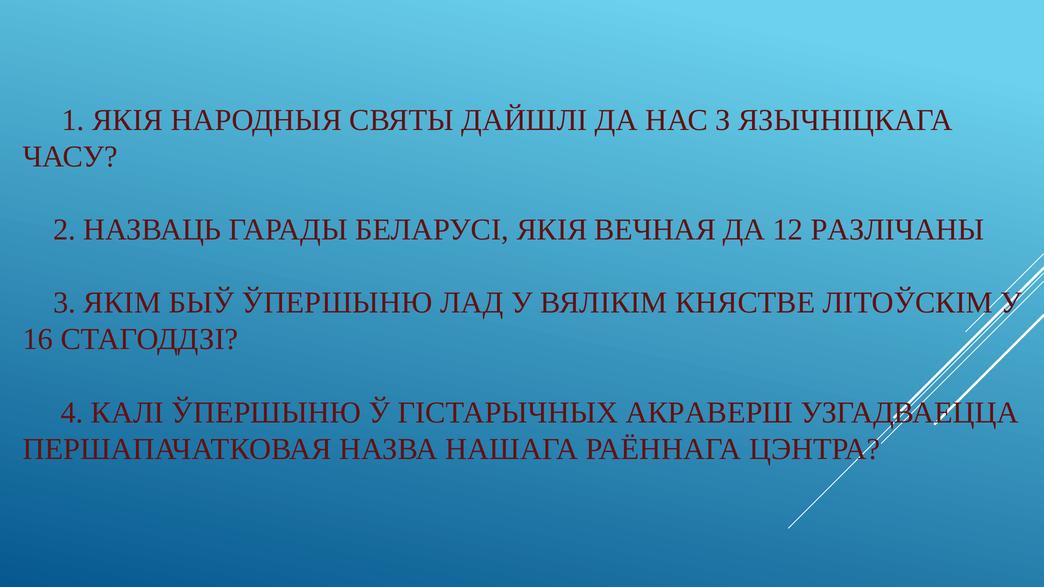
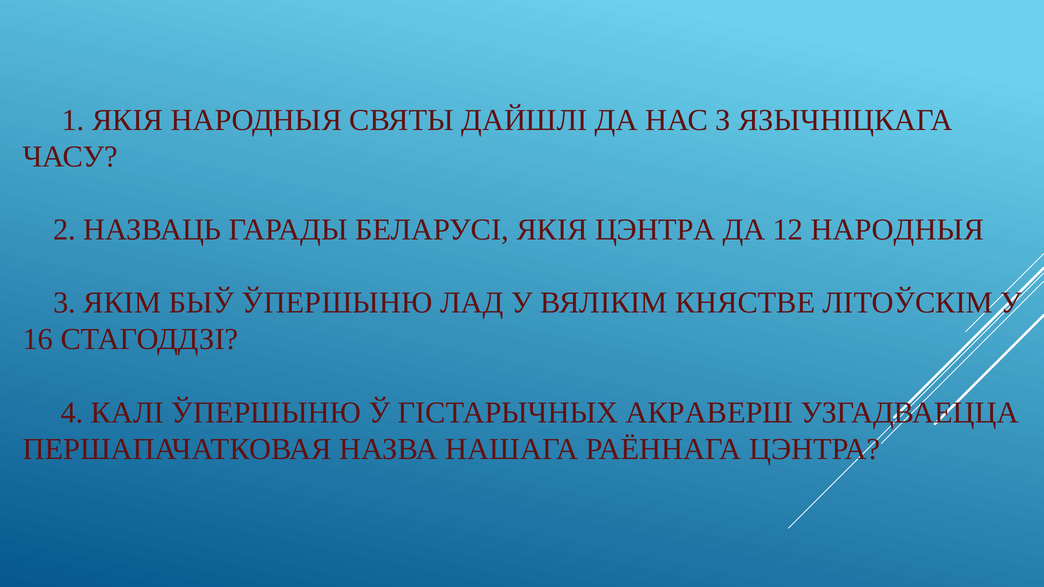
ЯКІЯ ВЕЧНАЯ: ВЕЧНАЯ -> ЦЭНТРА
12 РАЗЛІЧАНЫ: РАЗЛІЧАНЫ -> НАРОДНЫЯ
